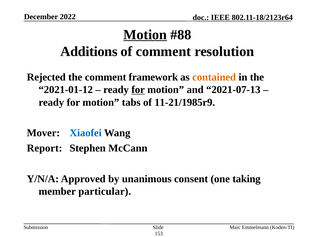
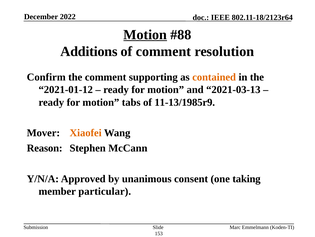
Rejected: Rejected -> Confirm
framework: framework -> supporting
for at (138, 89) underline: present -> none
2021-07-13: 2021-07-13 -> 2021-03-13
11-21/1985r9: 11-21/1985r9 -> 11-13/1985r9
Xiaofei colour: blue -> orange
Report: Report -> Reason
